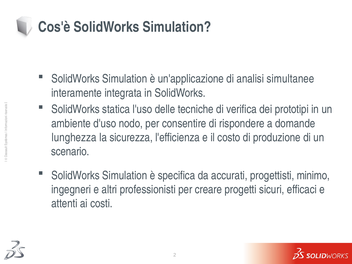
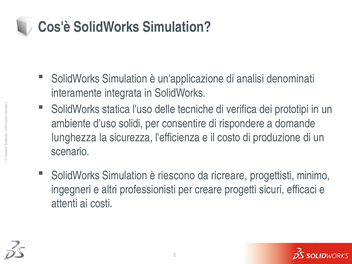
simultanee: simultanee -> denominati
nodo: nodo -> solidi
specifica: specifica -> riescono
accurati: accurati -> ricreare
